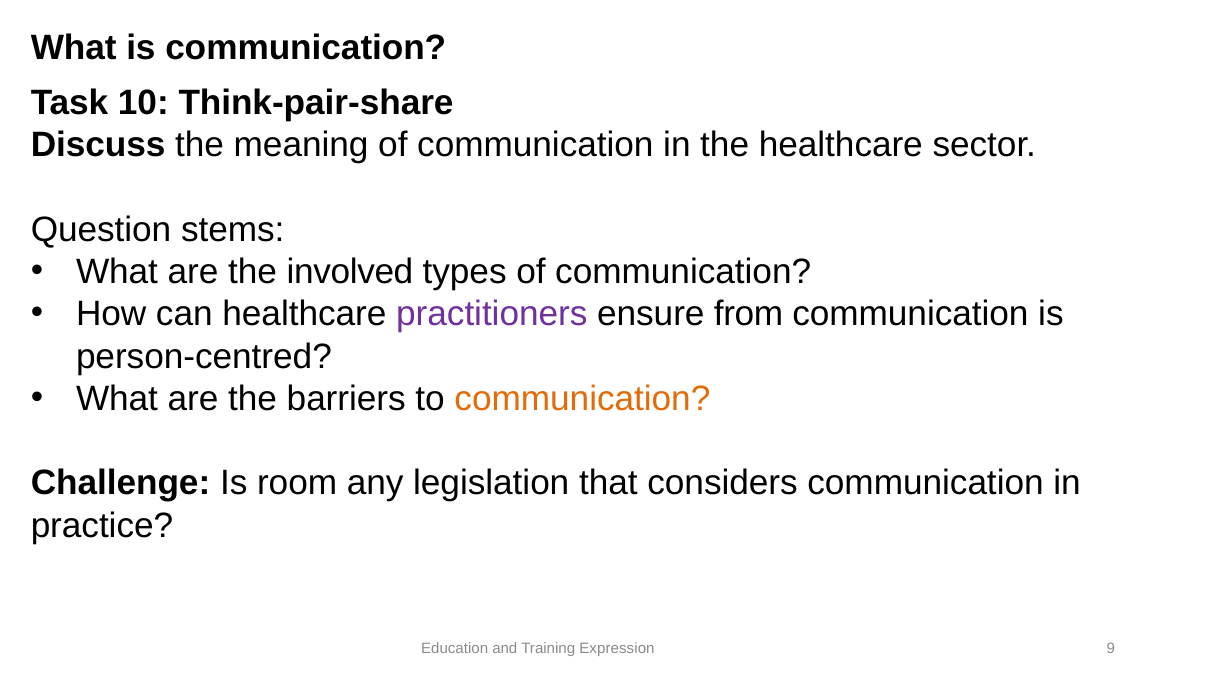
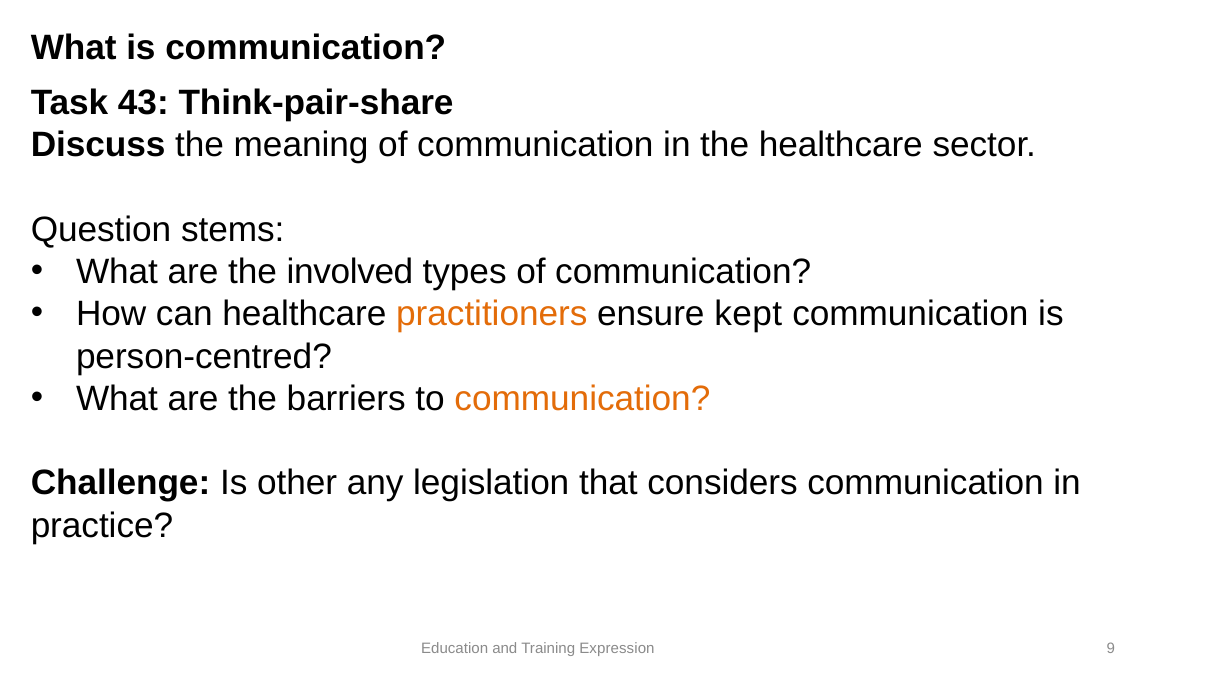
10: 10 -> 43
practitioners colour: purple -> orange
from: from -> kept
room: room -> other
